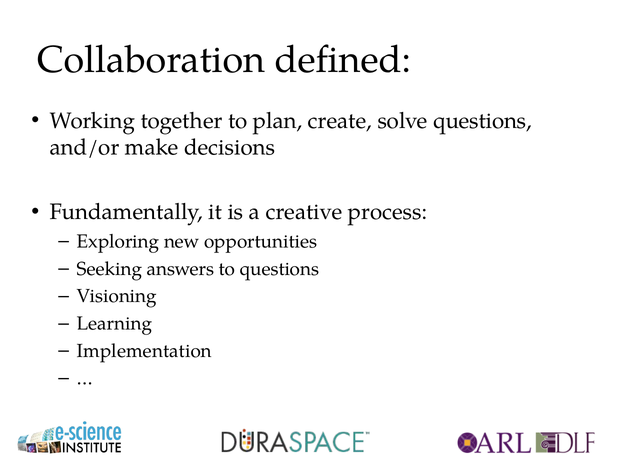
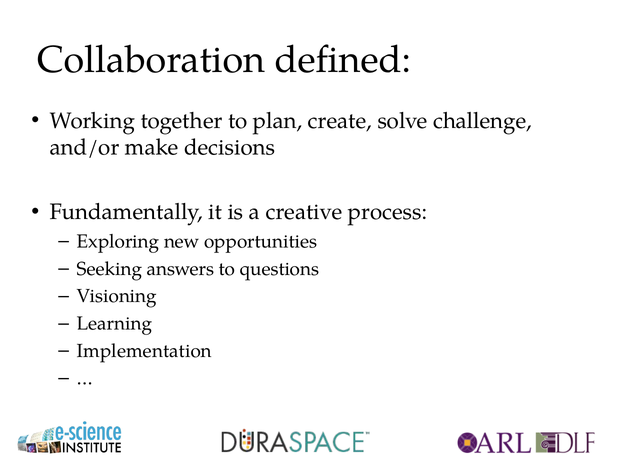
solve questions: questions -> challenge
